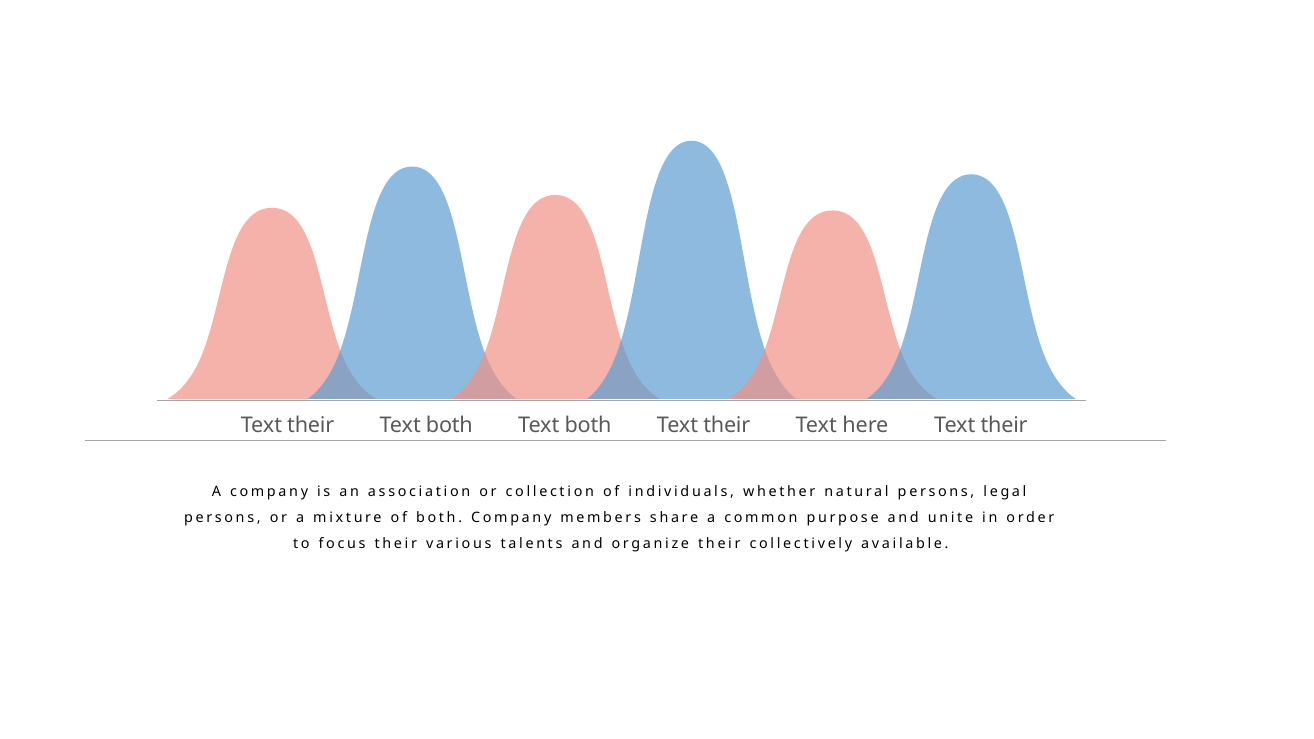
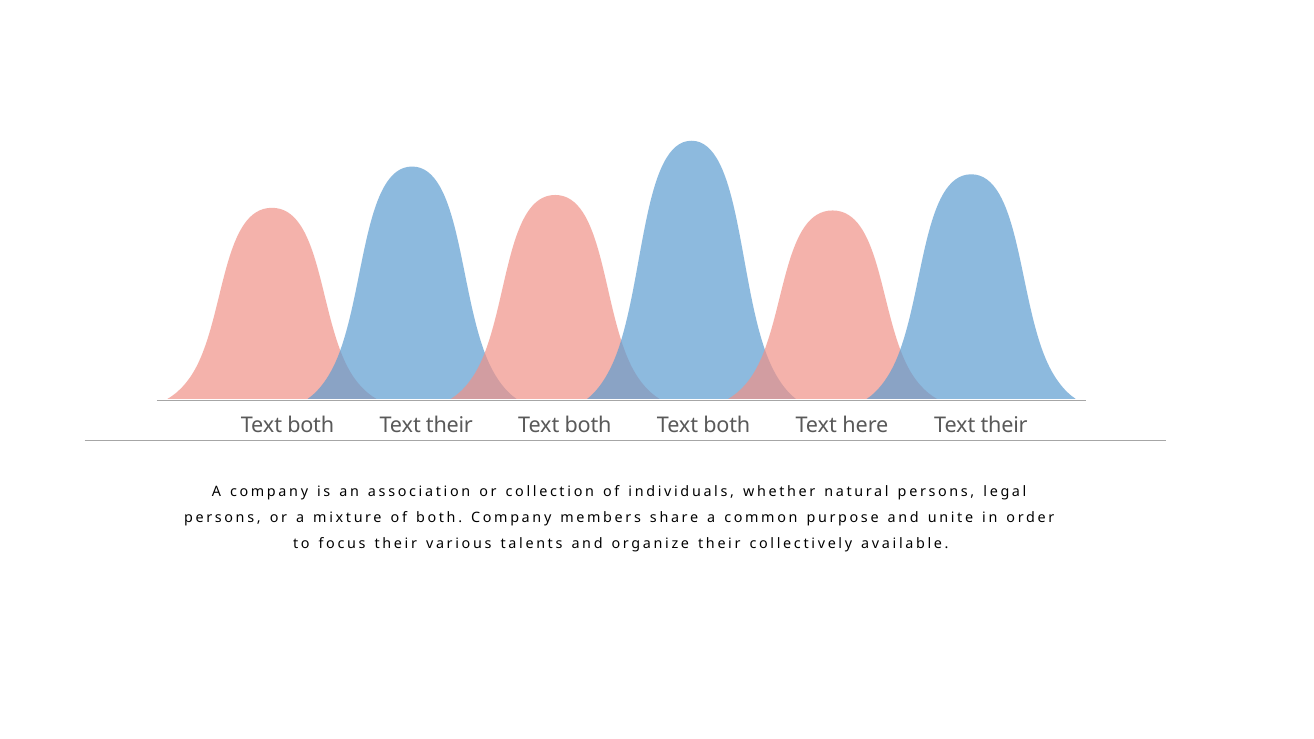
their at (311, 425): their -> both
both at (449, 425): both -> their
their at (727, 425): their -> both
